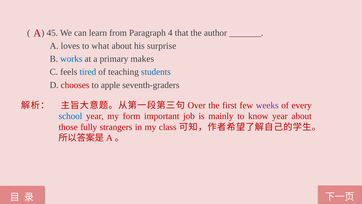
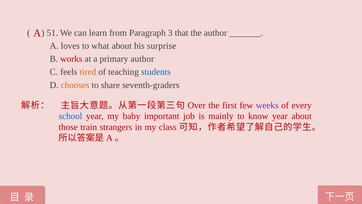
45: 45 -> 51
4: 4 -> 3
works colour: blue -> red
primary makes: makes -> author
tired colour: blue -> orange
chooses colour: red -> orange
apple: apple -> share
form: form -> baby
fully: fully -> train
